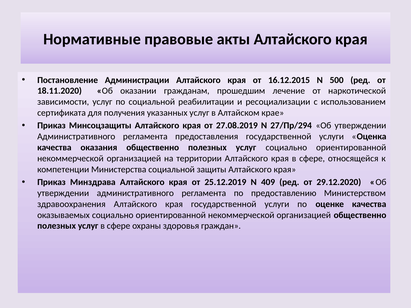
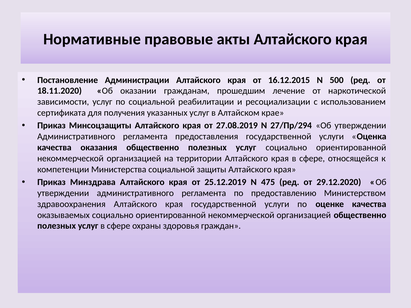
409: 409 -> 475
